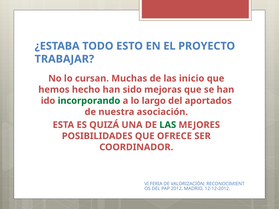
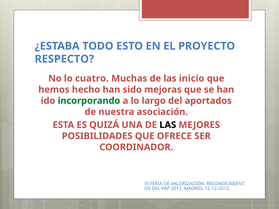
TRABAJAR: TRABAJAR -> RESPECTO
cursan: cursan -> cuatro
LAS at (168, 125) colour: green -> black
